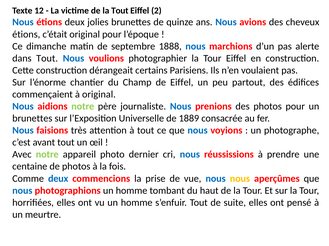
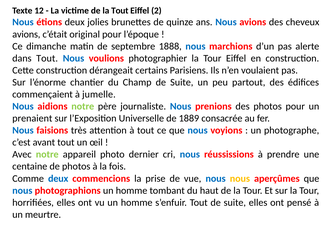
étions at (26, 34): étions -> avions
Champ de Eiffel: Eiffel -> Suite
à original: original -> jumelle
brunettes at (32, 119): brunettes -> prenaient
